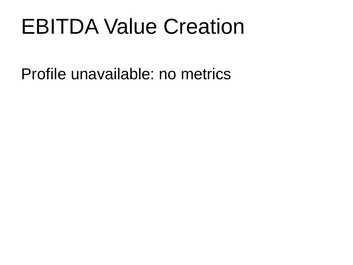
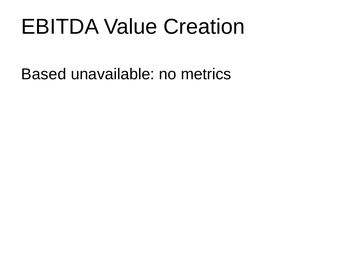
Profile: Profile -> Based
